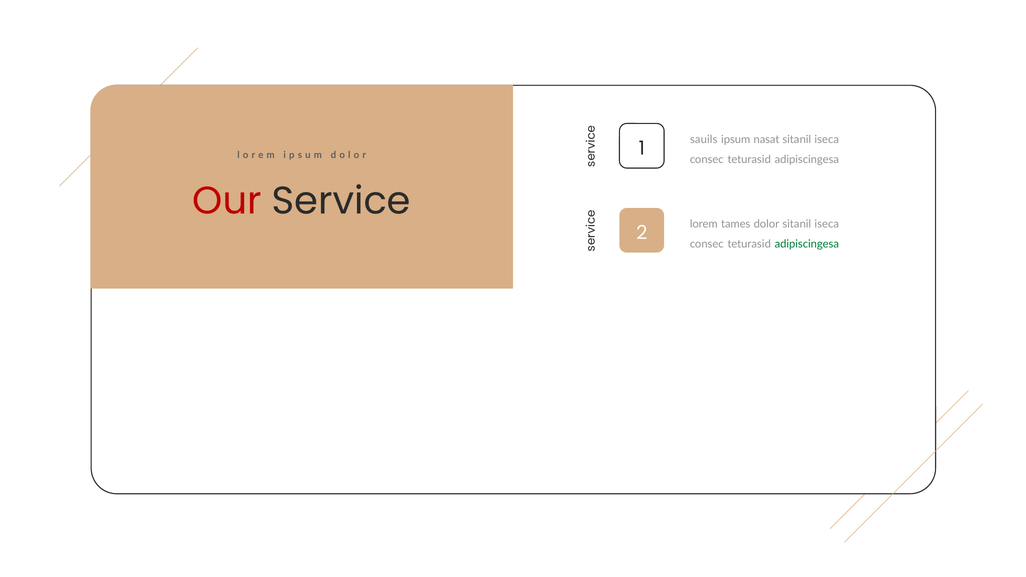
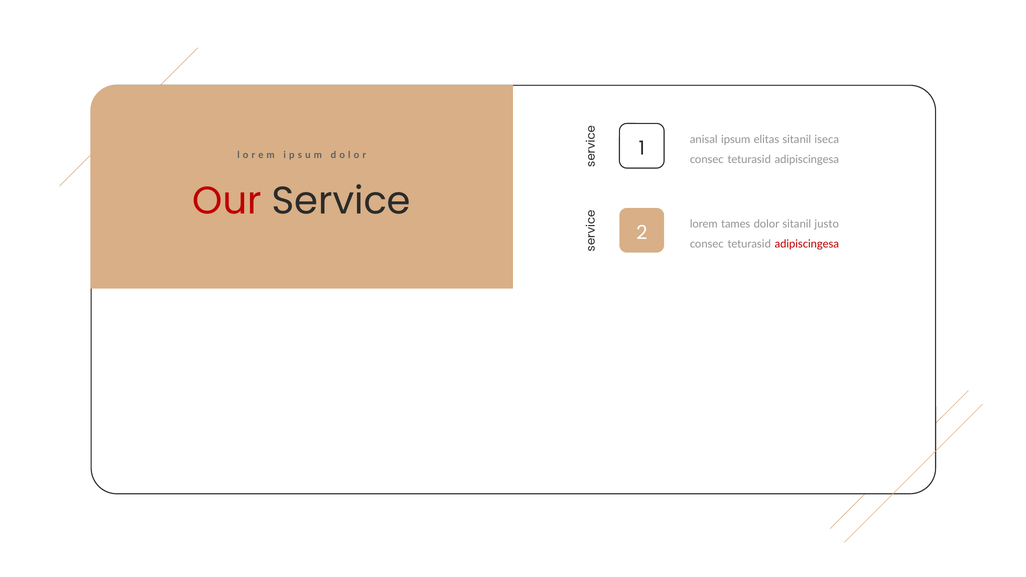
sauils: sauils -> anisal
nasat: nasat -> elitas
dolor sitanil iseca: iseca -> justo
adipiscingesa at (807, 244) colour: green -> red
